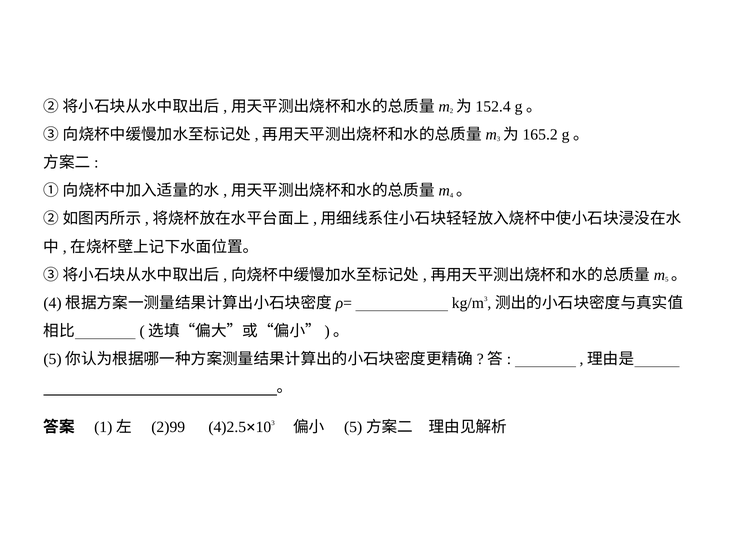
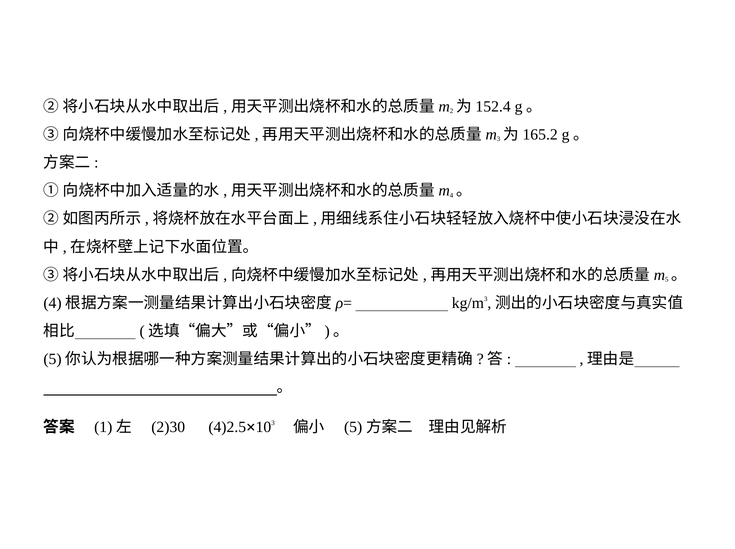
2)99: 2)99 -> 2)30
